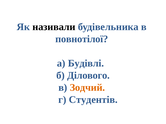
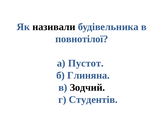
Будівлі: Будівлі -> Пустот
Ділового: Ділового -> Глиняна
Зодчий colour: orange -> black
